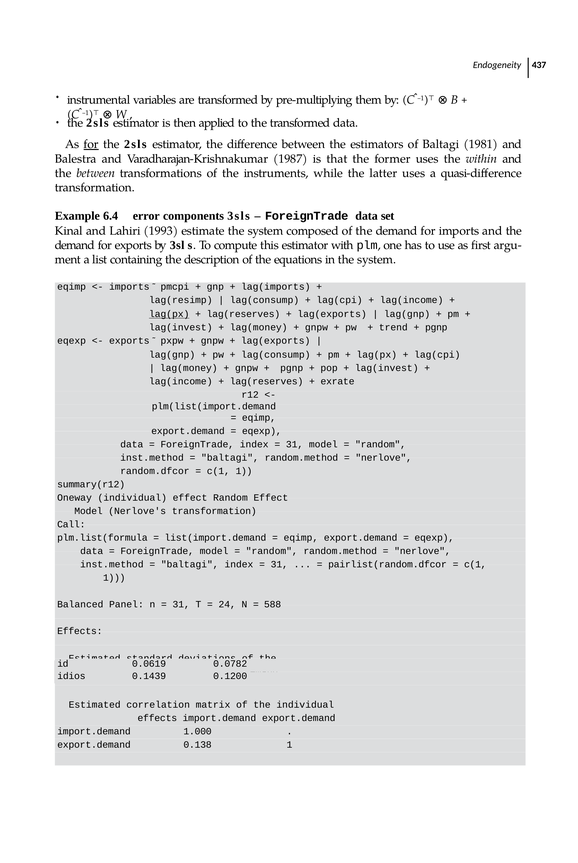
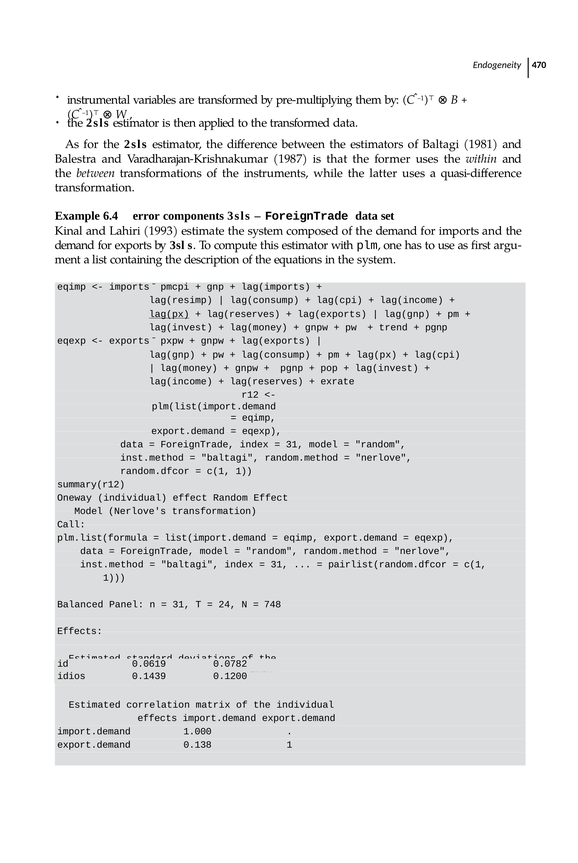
437: 437 -> 470
for at (91, 144) underline: present -> none
588: 588 -> 748
